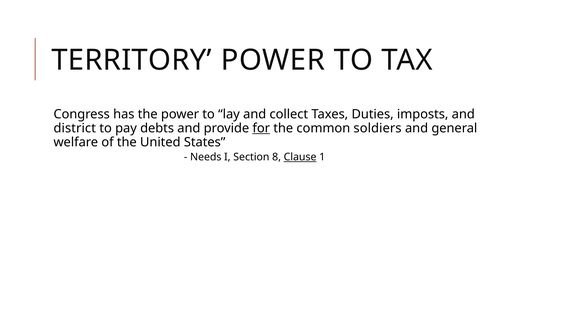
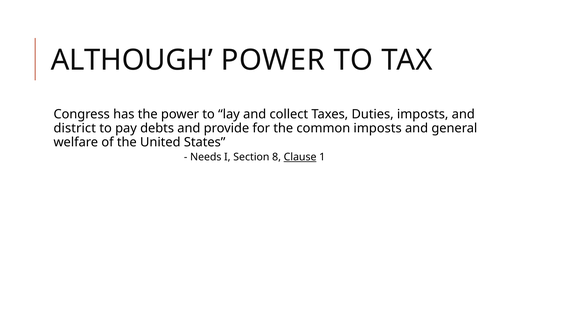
TERRITORY: TERRITORY -> ALTHOUGH
for underline: present -> none
common soldiers: soldiers -> imposts
